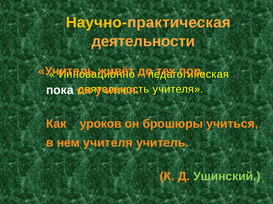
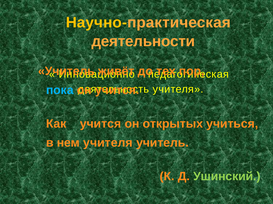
пока colour: white -> light blue
Как уроков: уроков -> учится
брошюры: брошюры -> открытых
